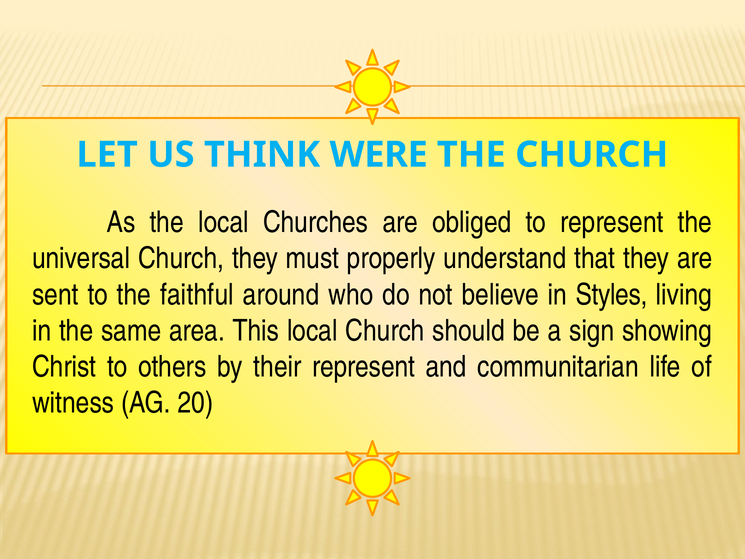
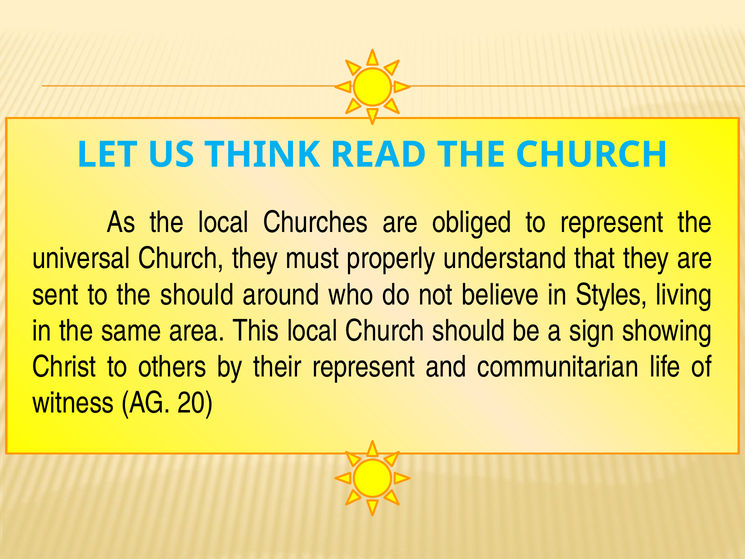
WERE: WERE -> READ
the faithful: faithful -> should
